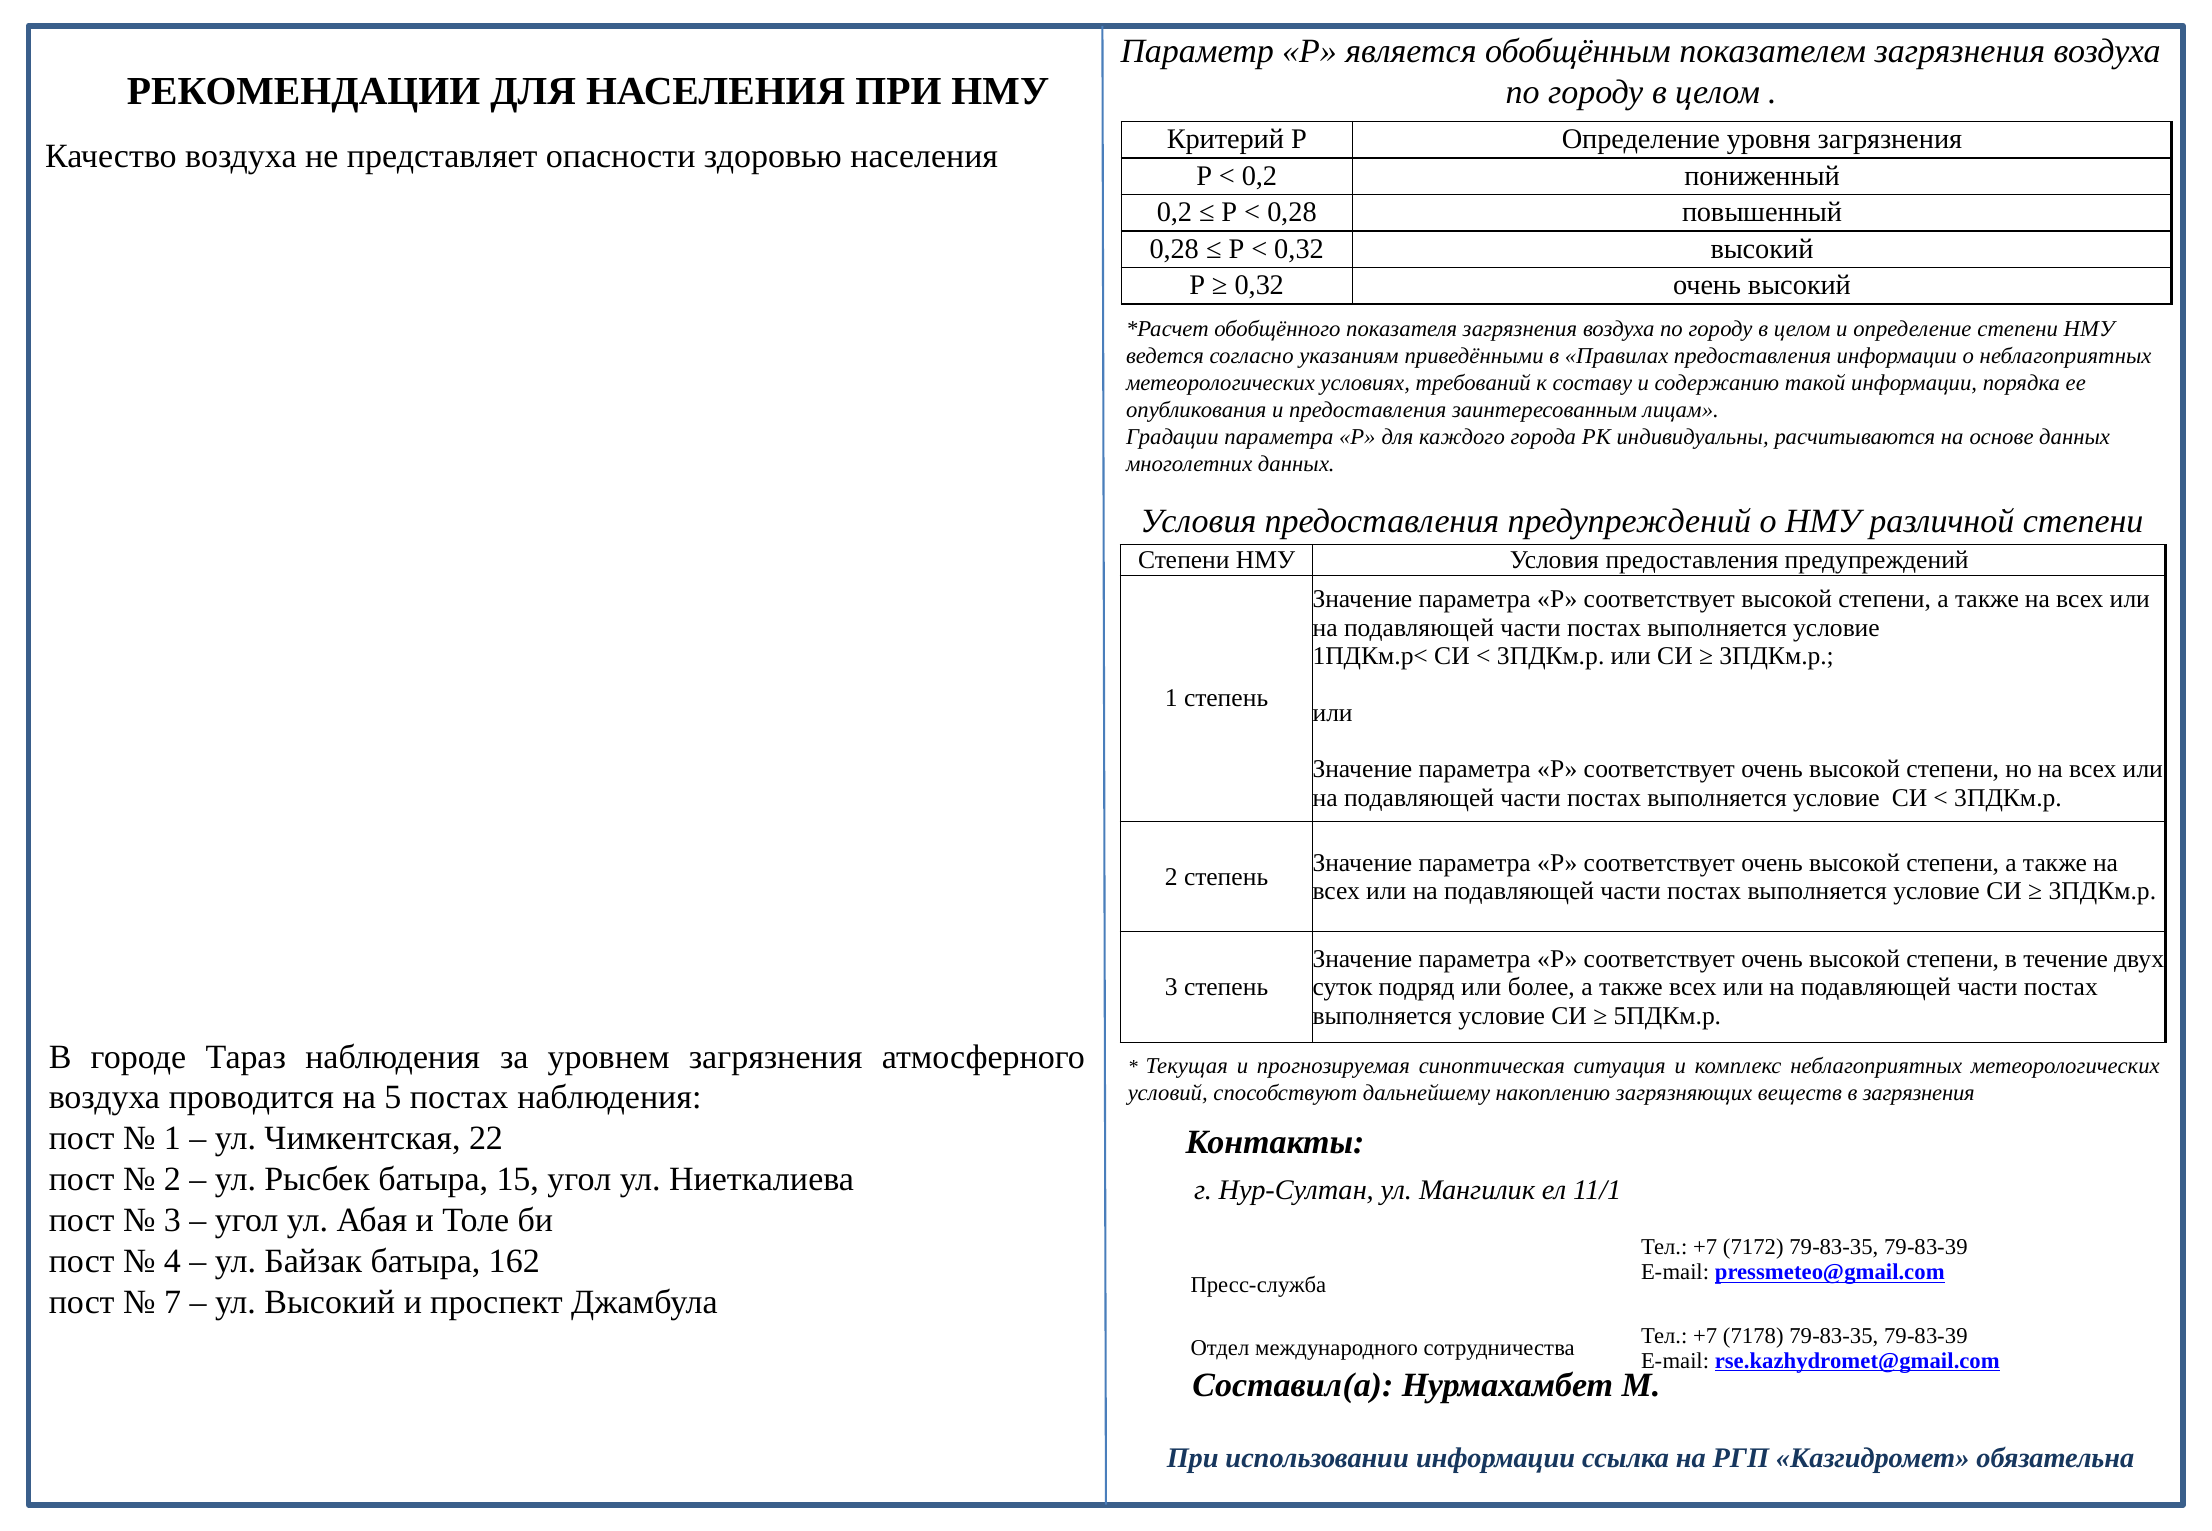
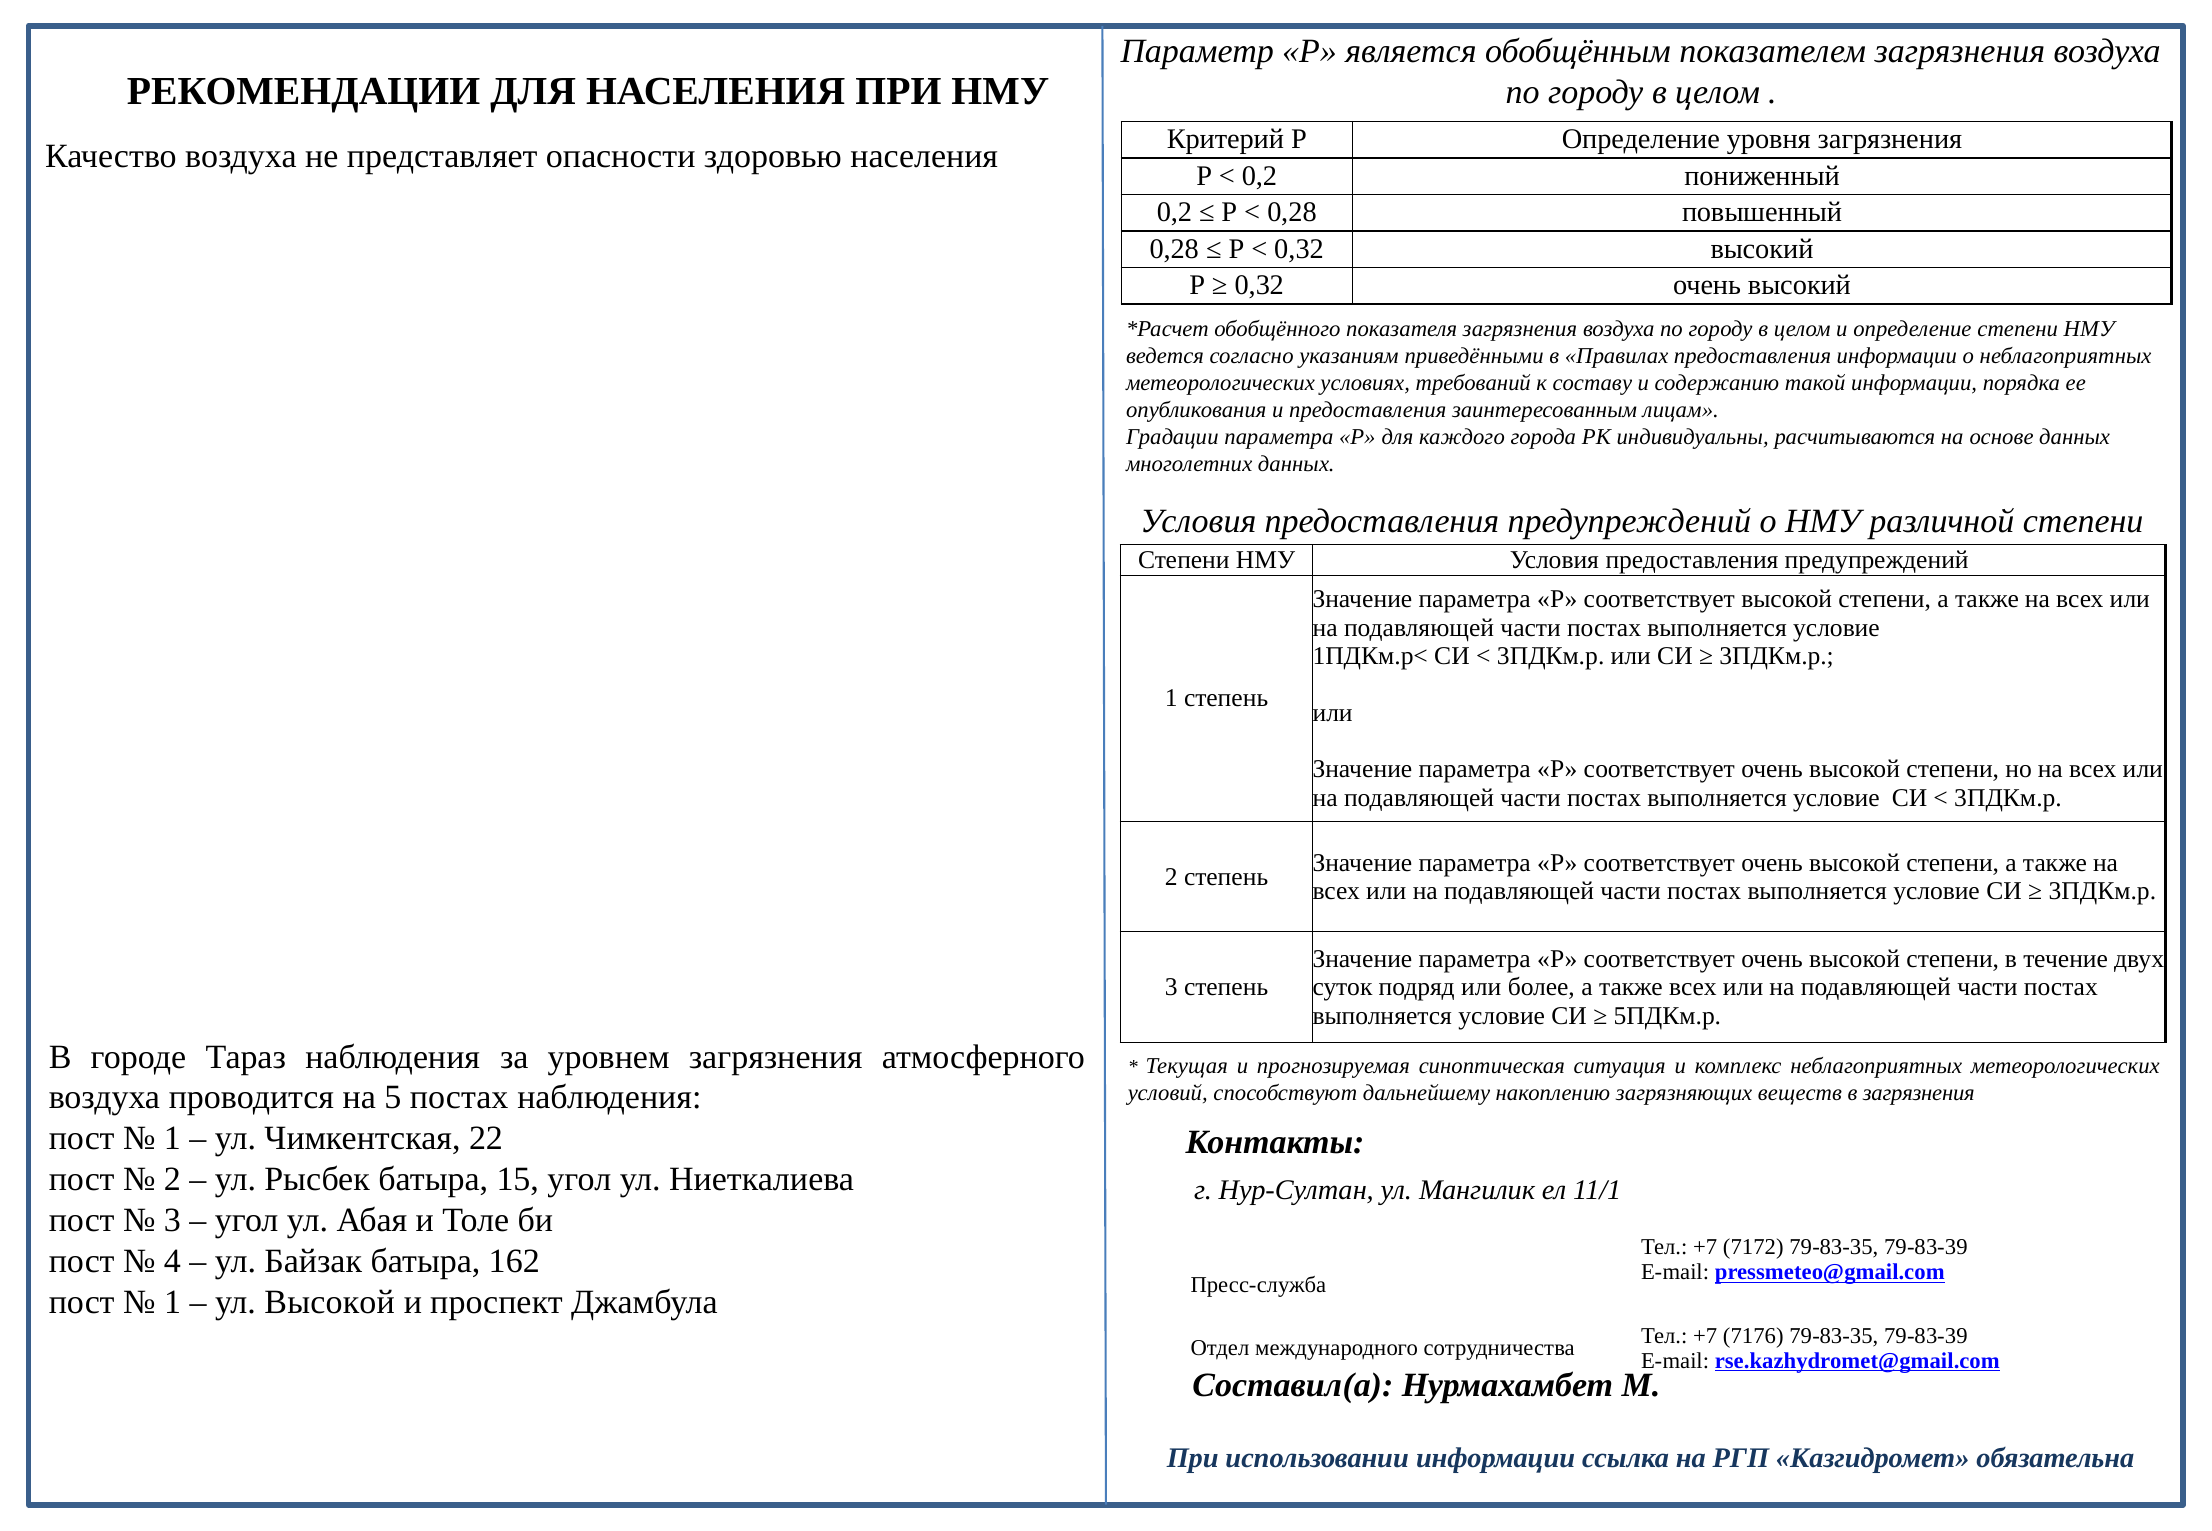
7 at (173, 1302): 7 -> 1
ул Высокий: Высокий -> Высокой
7178: 7178 -> 7176
